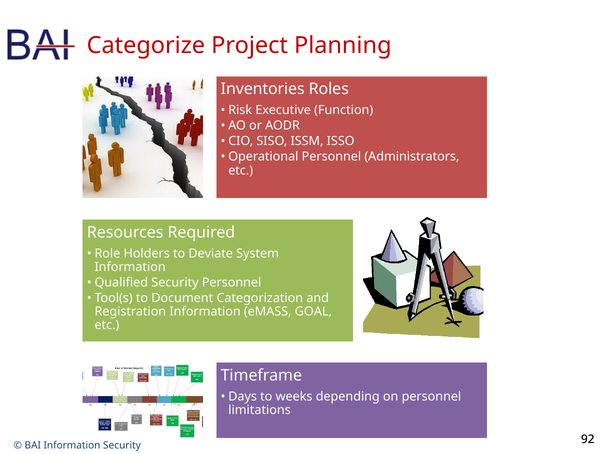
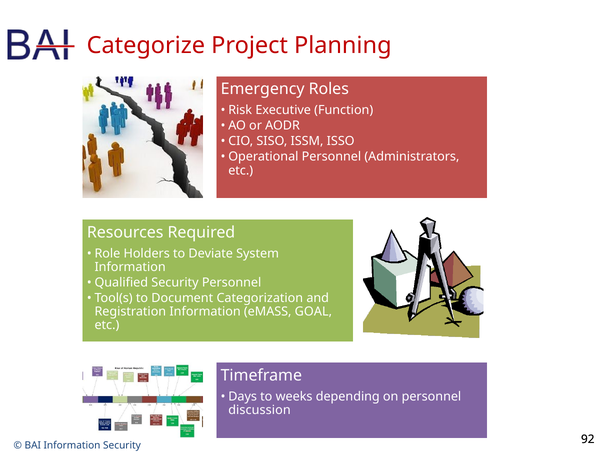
Inventories: Inventories -> Emergency
limitations: limitations -> discussion
